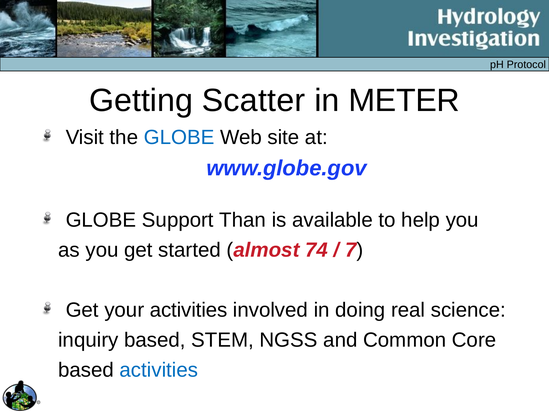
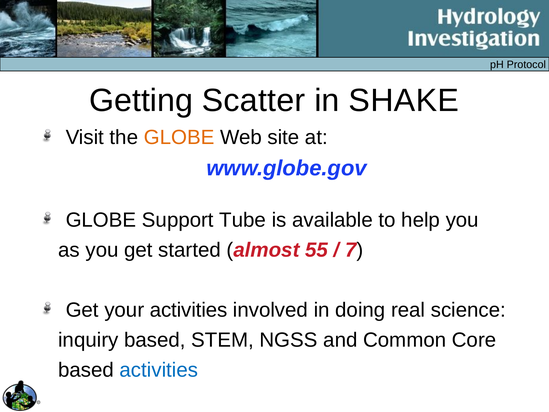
METER: METER -> SHAKE
GLOBE at (179, 137) colour: blue -> orange
Than: Than -> Tube
74: 74 -> 55
